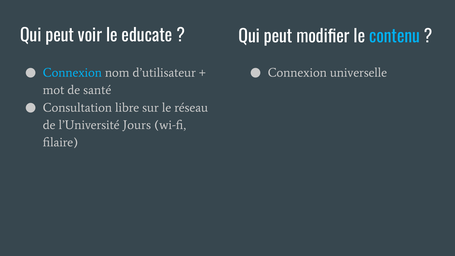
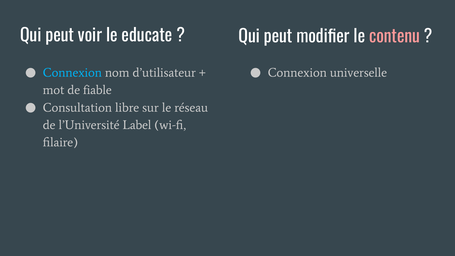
contenu colour: light blue -> pink
santé: santé -> fiable
Jours: Jours -> Label
